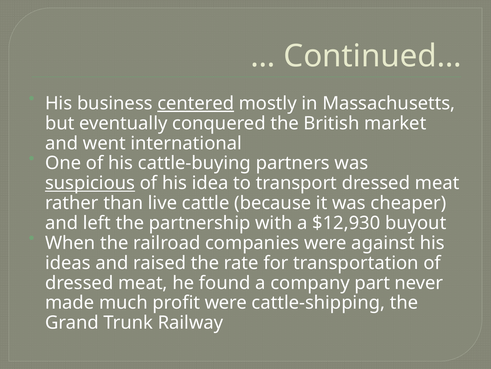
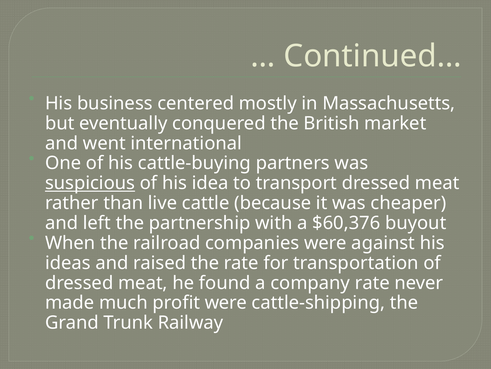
centered underline: present -> none
$12,930: $12,930 -> $60,376
company part: part -> rate
